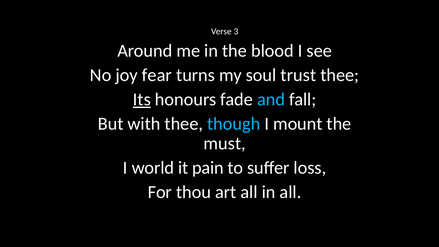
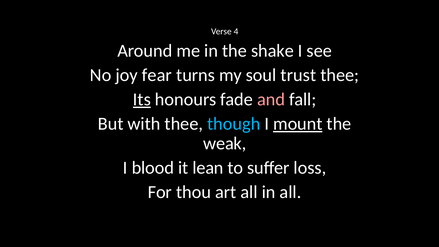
3: 3 -> 4
blood: blood -> shake
and colour: light blue -> pink
mount underline: none -> present
must: must -> weak
world: world -> blood
pain: pain -> lean
